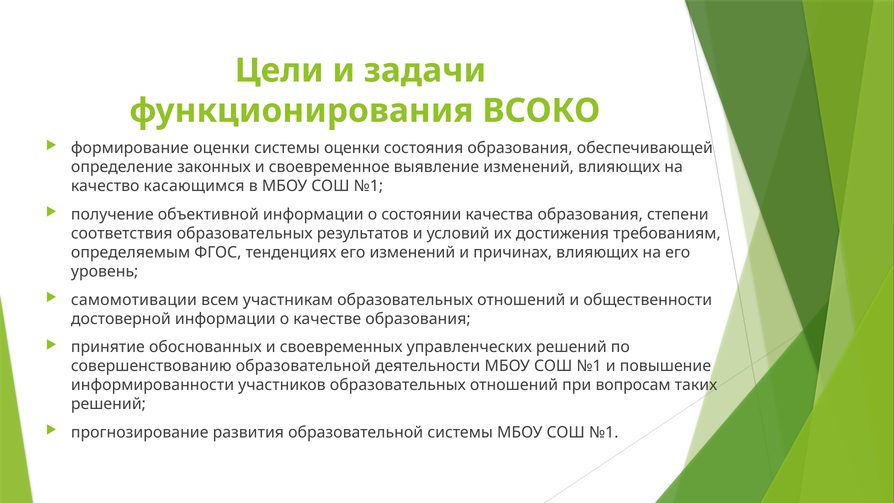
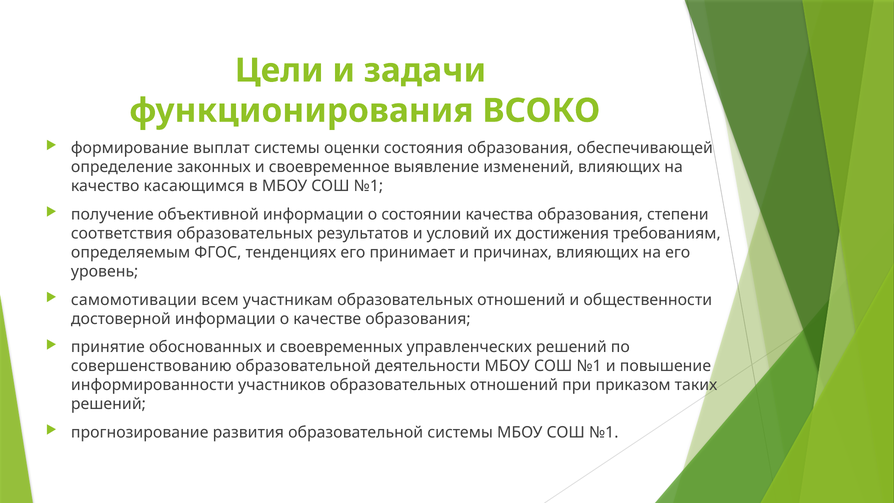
формирование оценки: оценки -> выплат
его изменений: изменений -> принимает
вопросам: вопросам -> приказом
